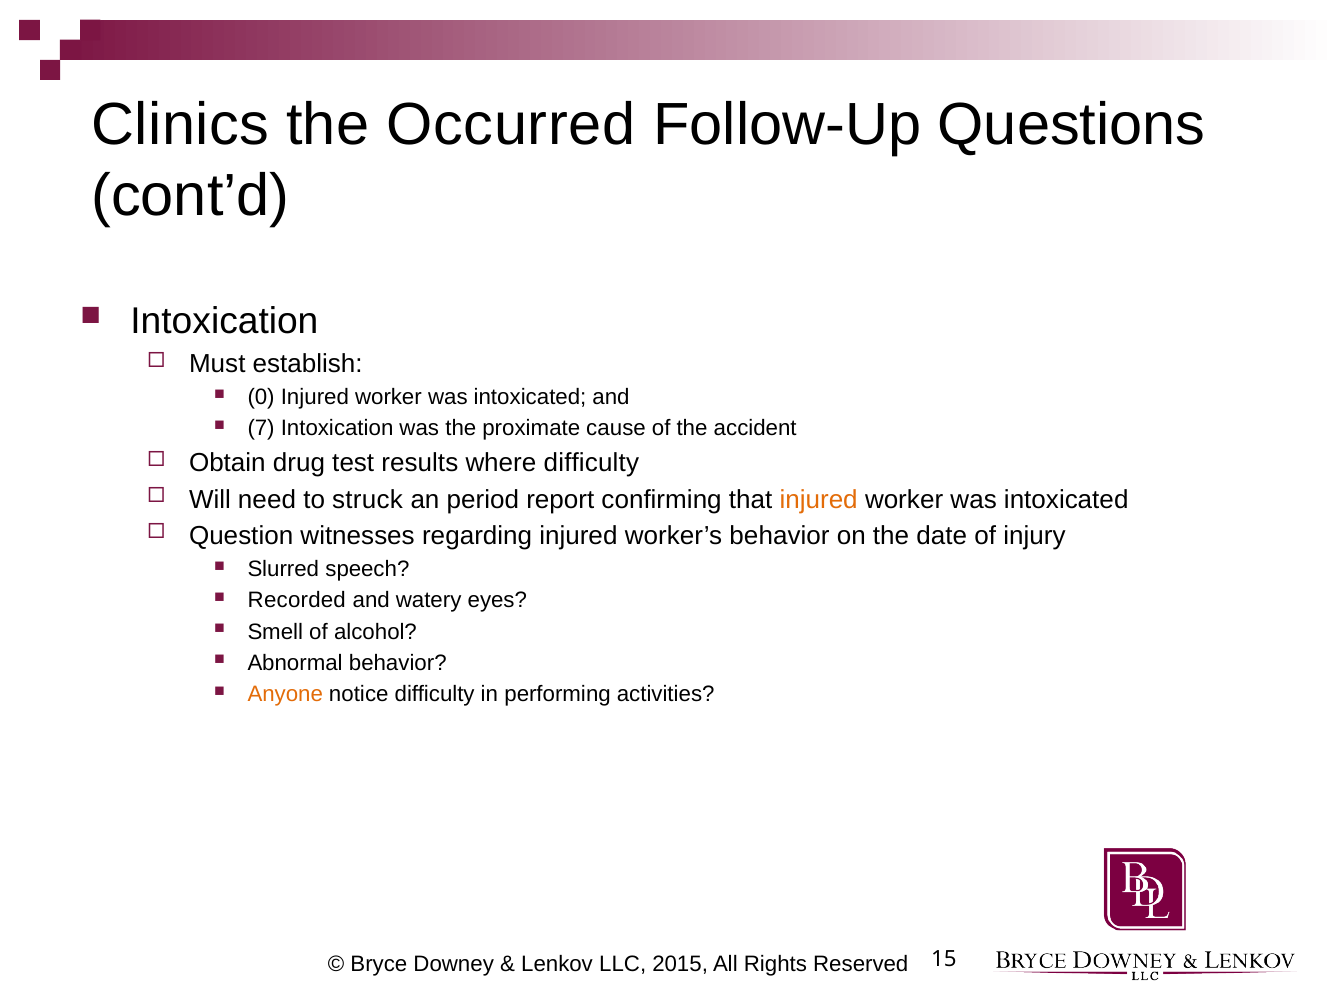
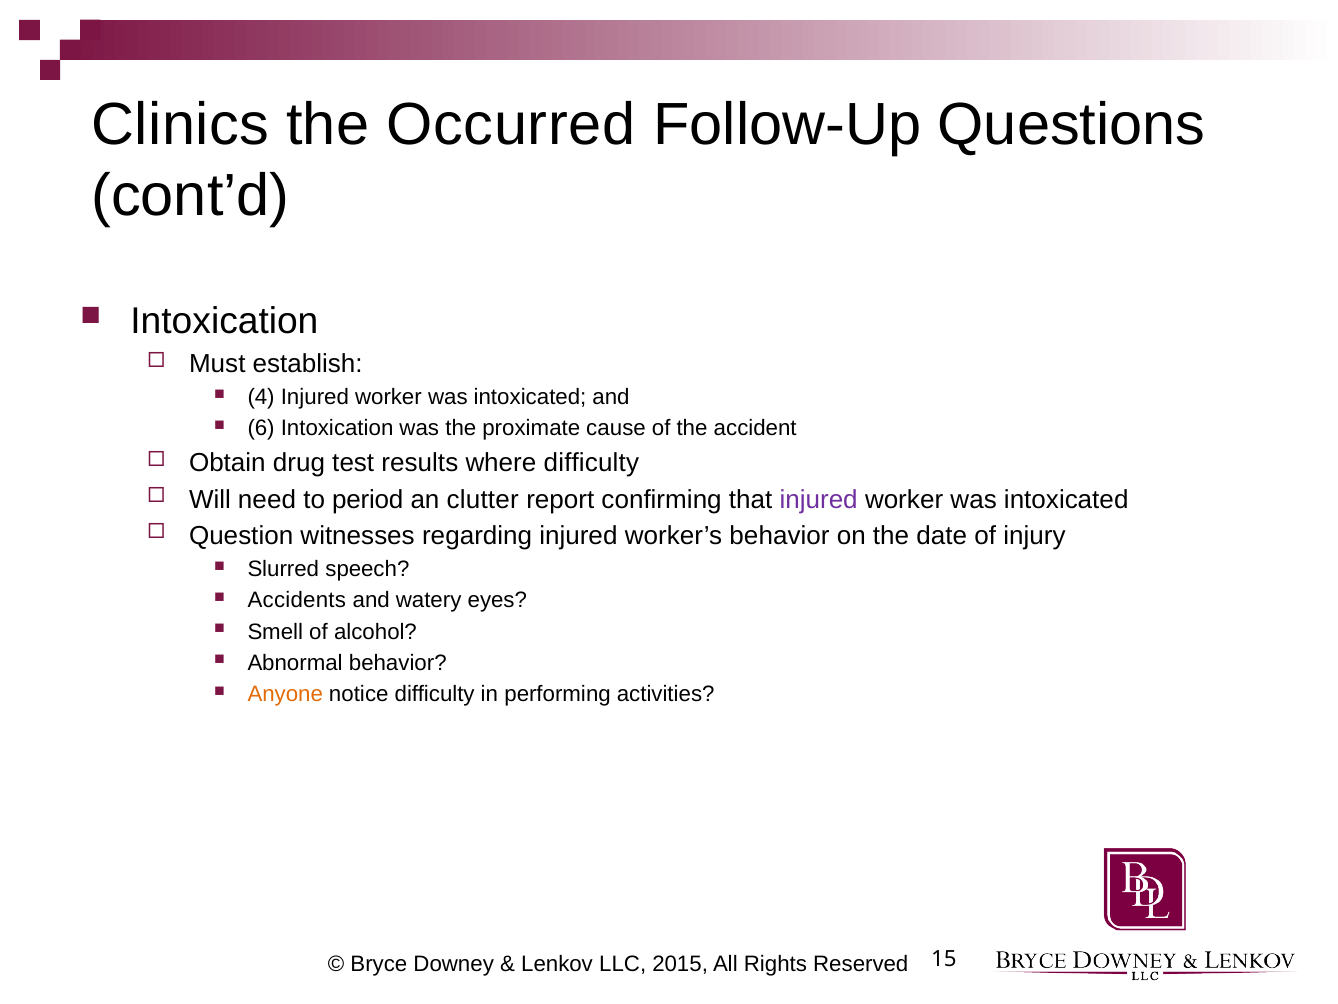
0: 0 -> 4
7: 7 -> 6
struck: struck -> period
period: period -> clutter
injured at (819, 499) colour: orange -> purple
Recorded: Recorded -> Accidents
